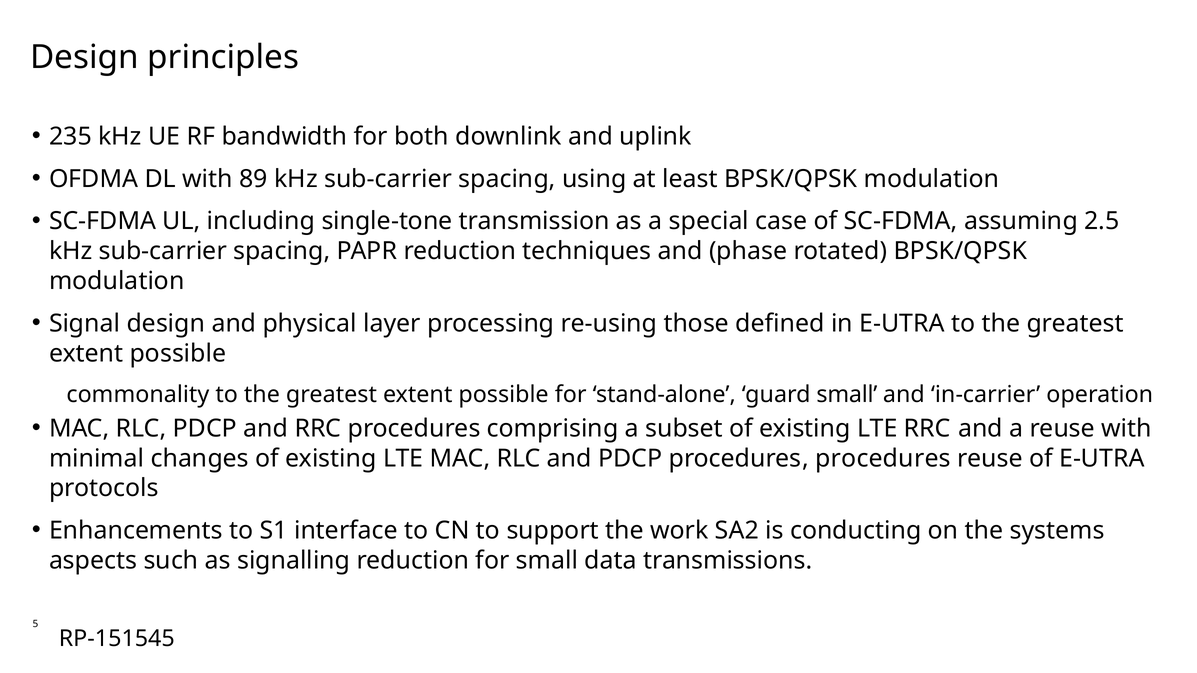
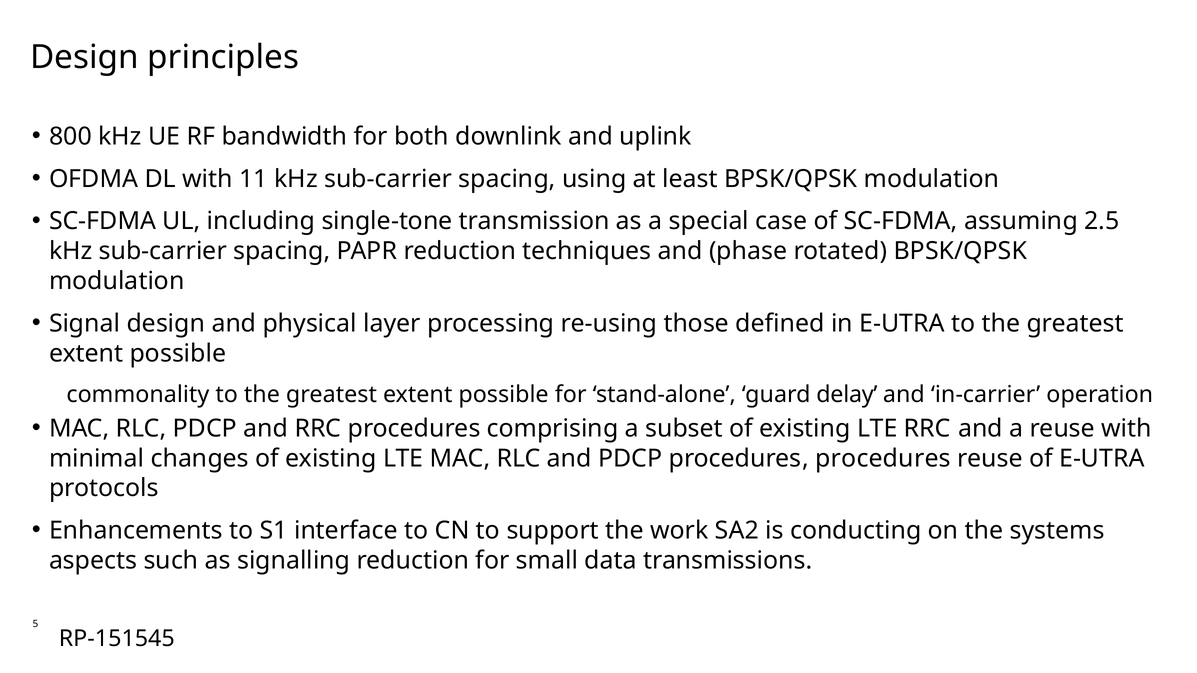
235: 235 -> 800
89: 89 -> 11
guard small: small -> delay
